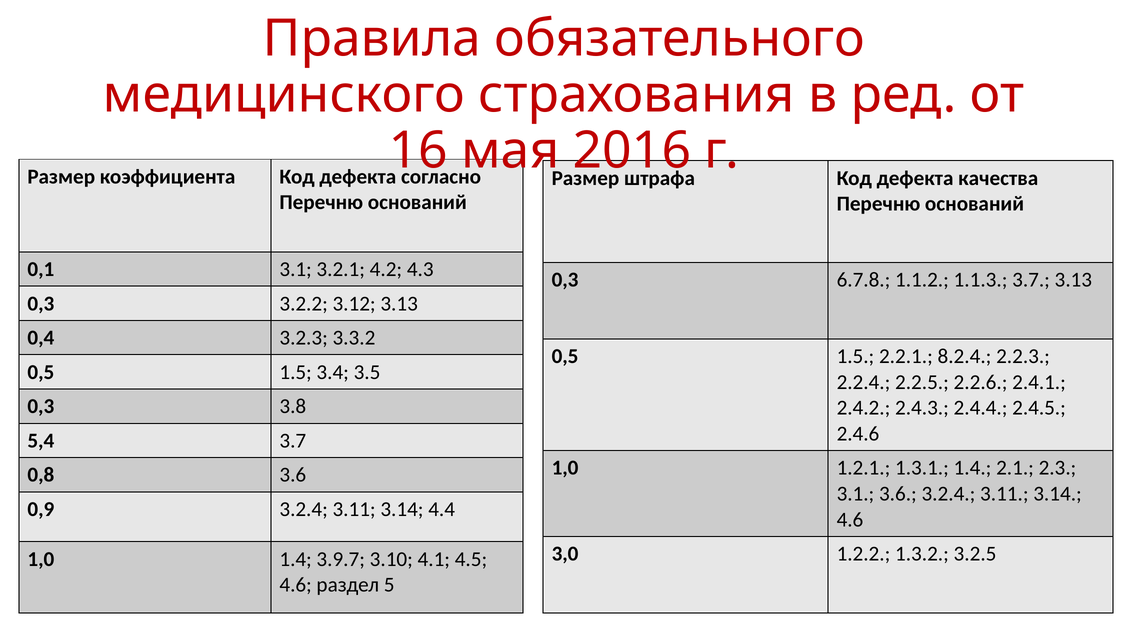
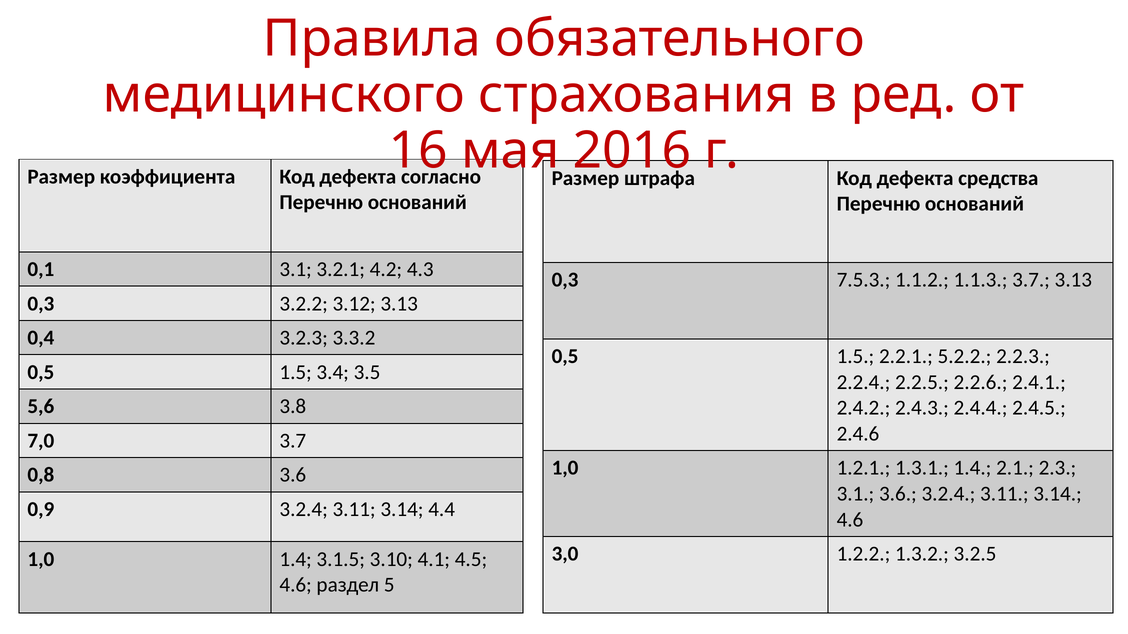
качества: качества -> средства
6.7.8: 6.7.8 -> 7.5.3
8.2.4: 8.2.4 -> 5.2.2
0,3 at (41, 407): 0,3 -> 5,6
5,4: 5,4 -> 7,0
3.9.7: 3.9.7 -> 3.1.5
